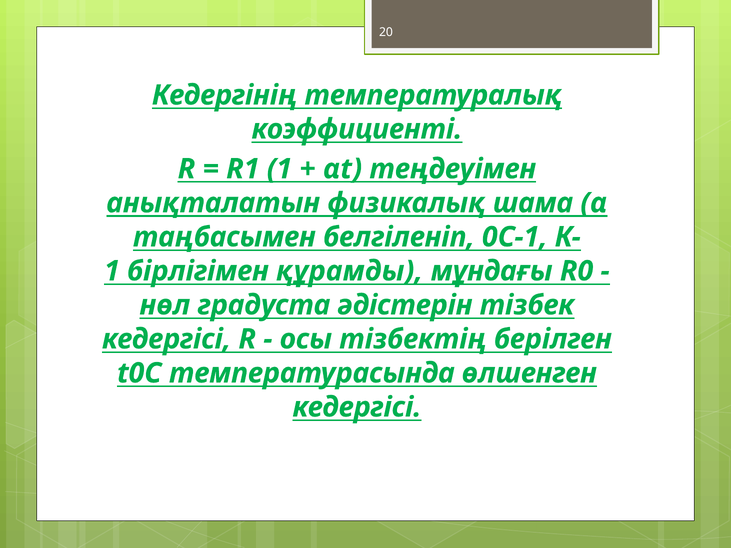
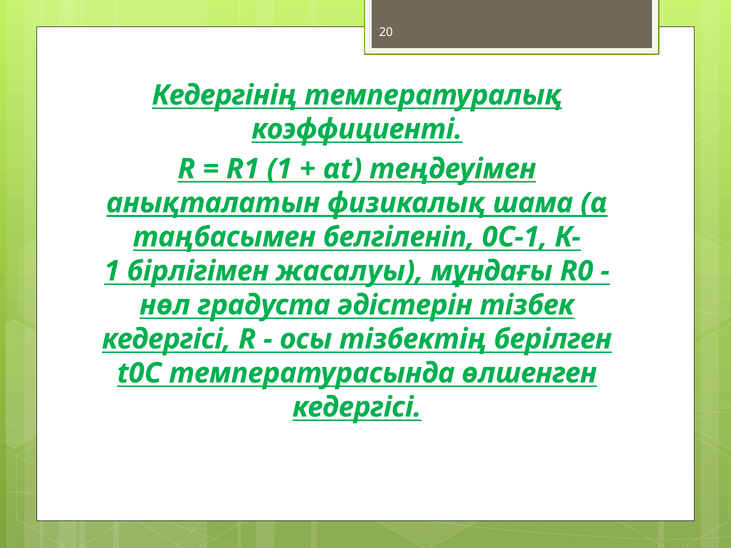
құрамды: құрамды -> жасалуы
